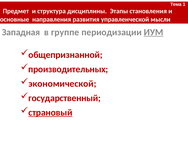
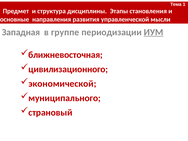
общепризнанной: общепризнанной -> ближневосточная
производительных: производительных -> цивилизационного
государственный: государственный -> муниципального
страновый underline: present -> none
